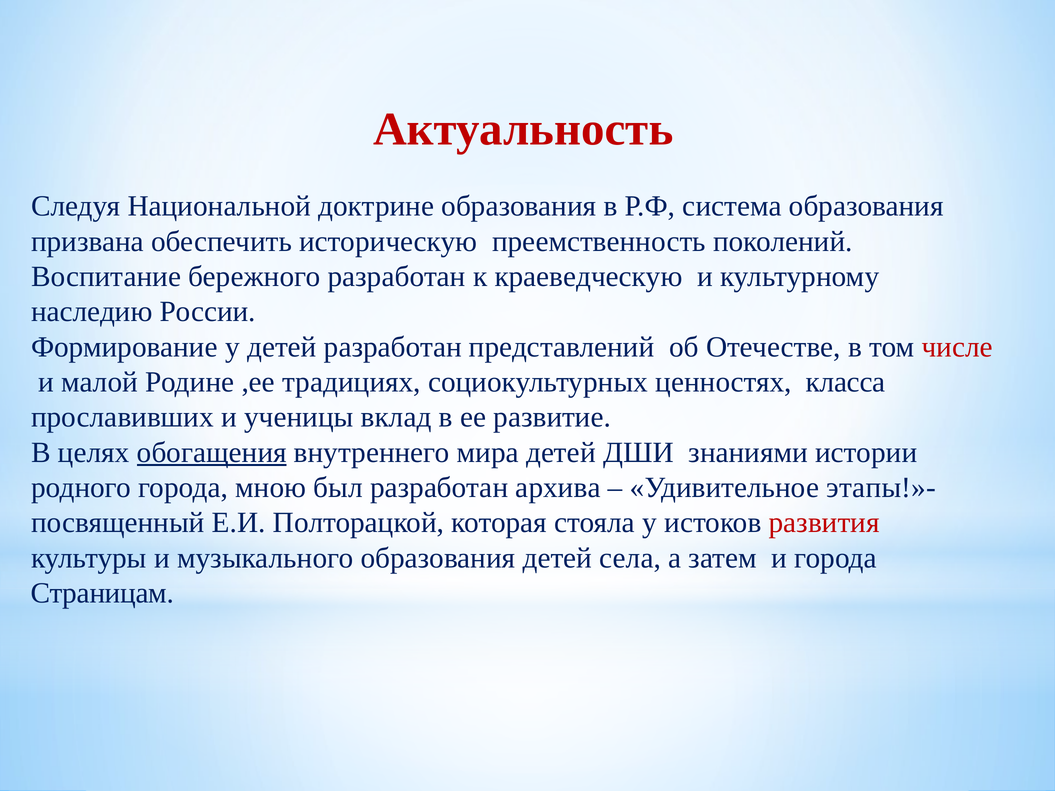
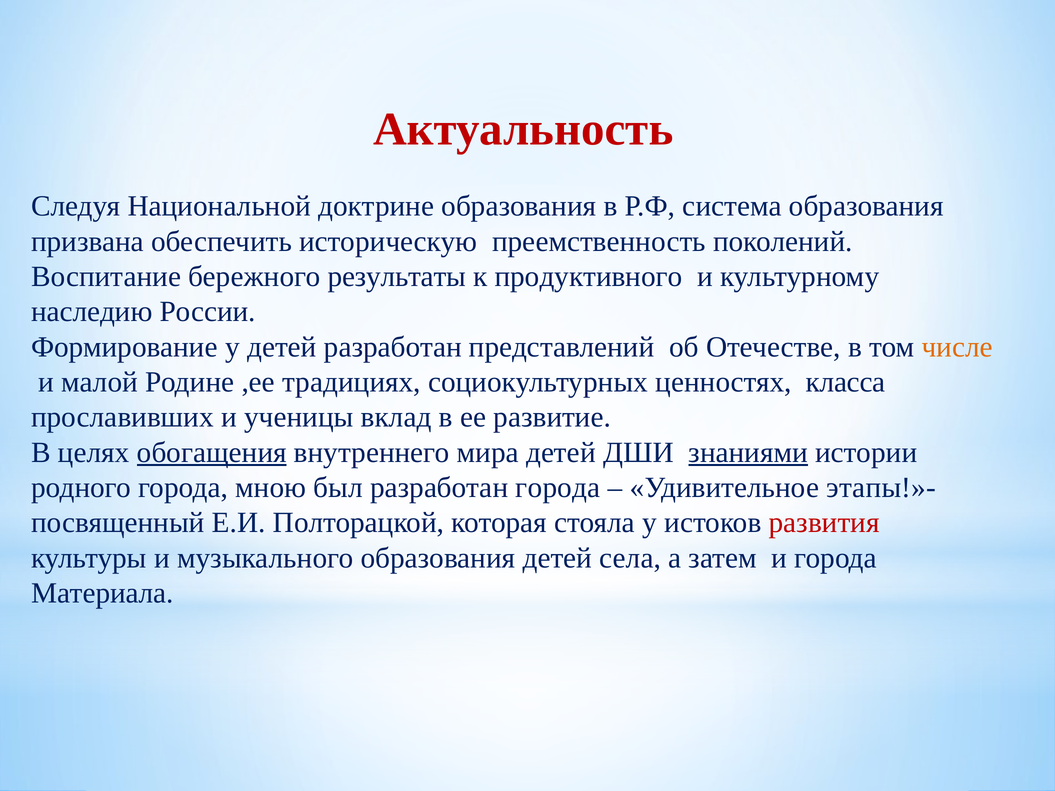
бережного разработан: разработан -> результаты
краеведческую: краеведческую -> продуктивного
числе colour: red -> orange
знаниями underline: none -> present
разработан архива: архива -> города
Страницам: Страницам -> Материала
